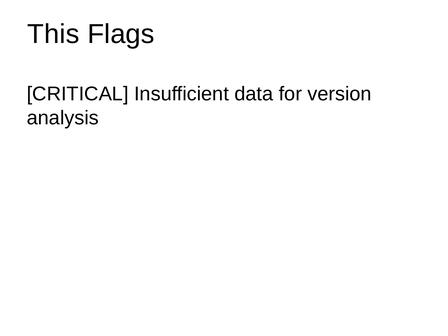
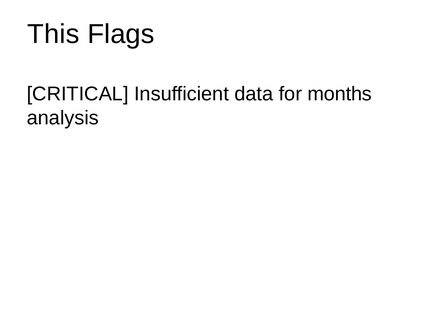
version: version -> months
